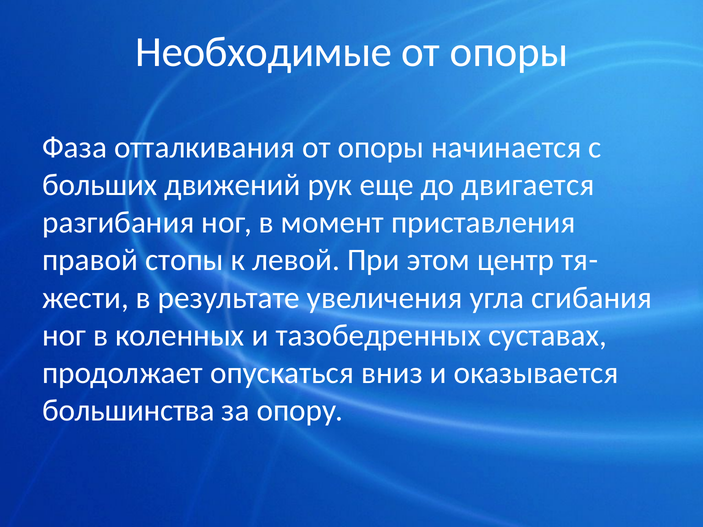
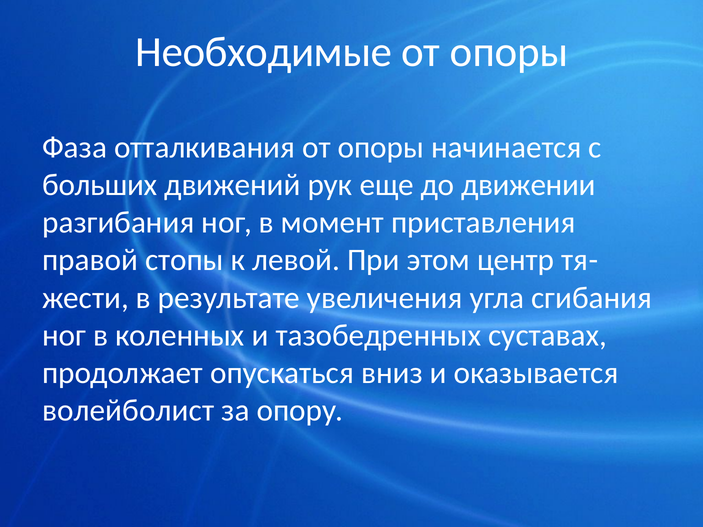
двигается: двигается -> движении
большинства: большинства -> волейболист
